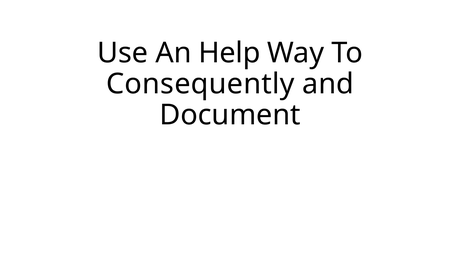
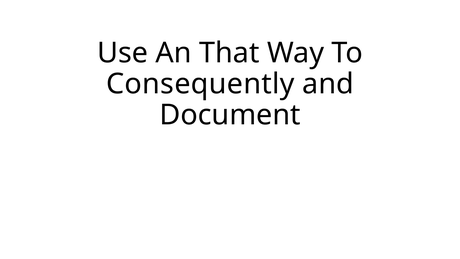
Help: Help -> That
